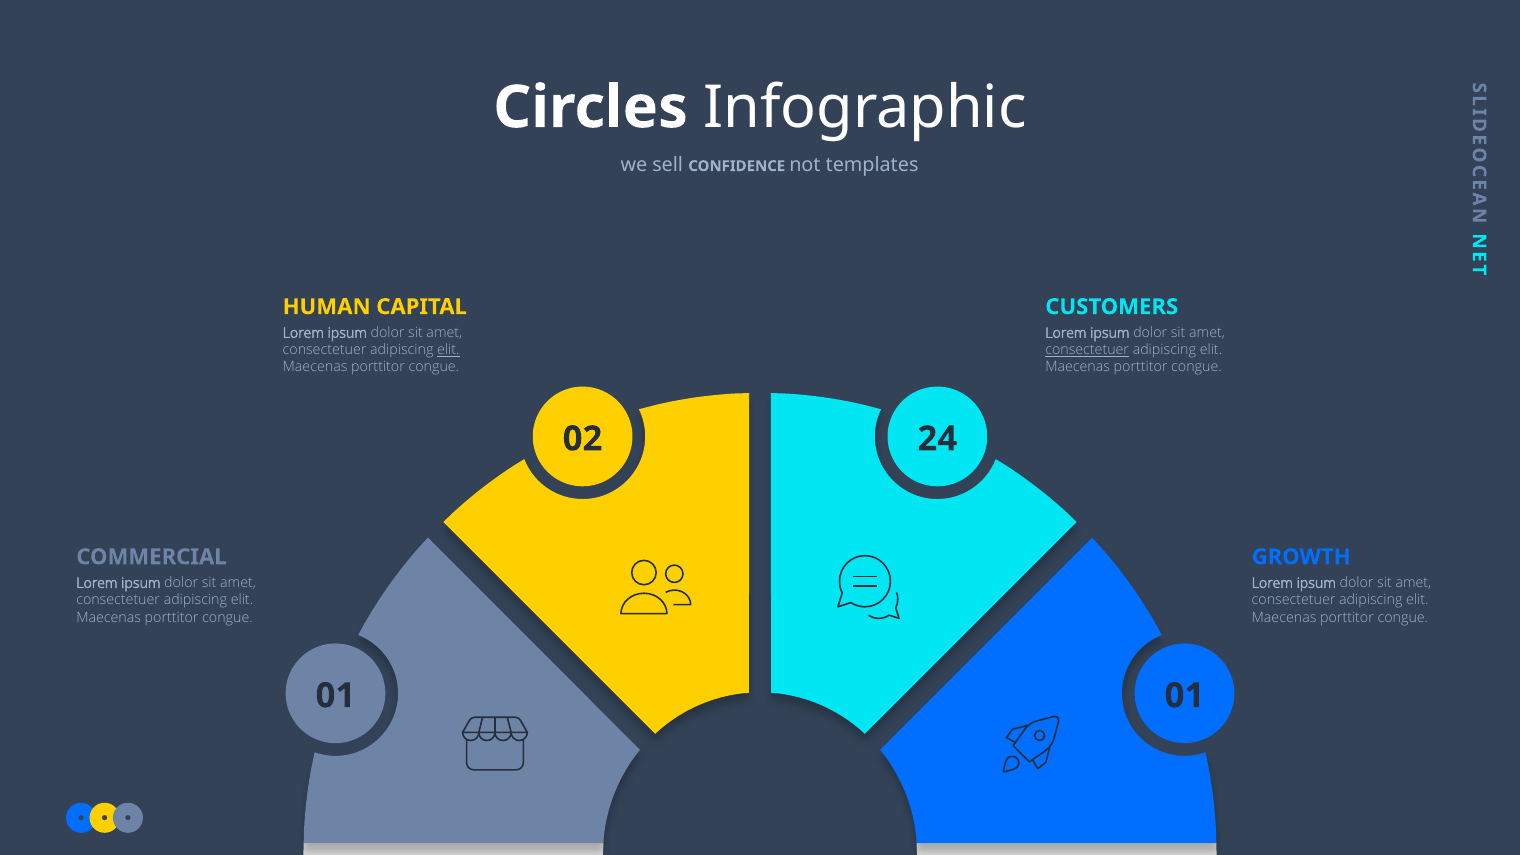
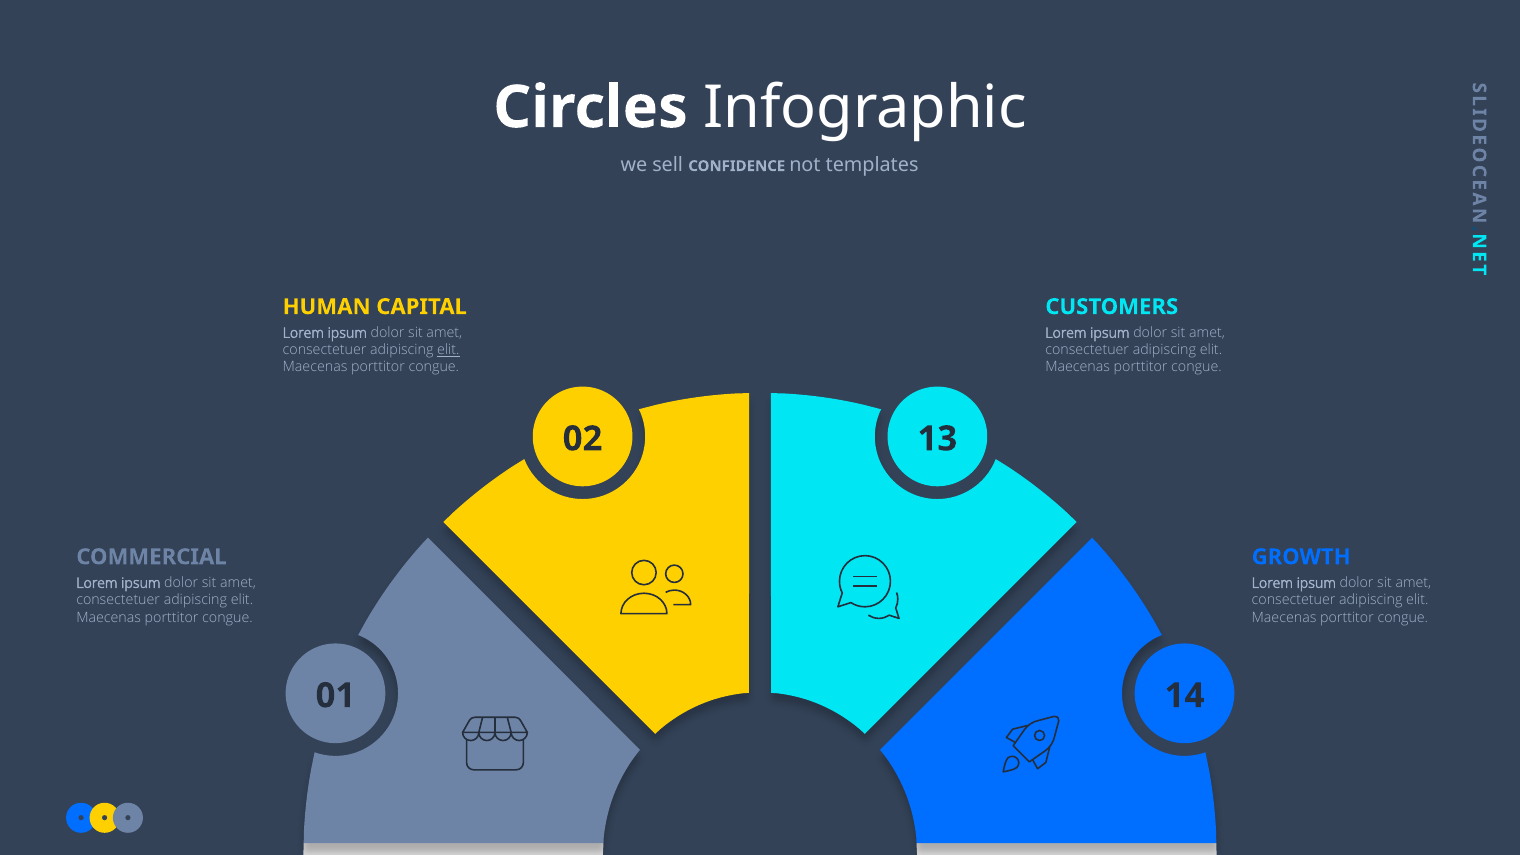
consectetuer at (1087, 350) underline: present -> none
24: 24 -> 13
01 01: 01 -> 14
